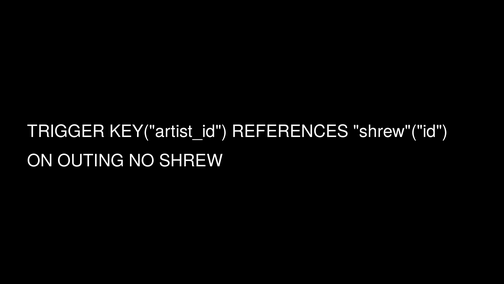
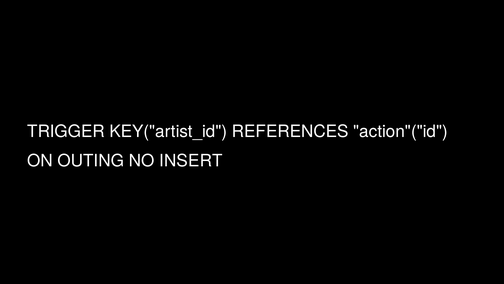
shrew"("id: shrew"("id -> action"("id
SHREW: SHREW -> INSERT
